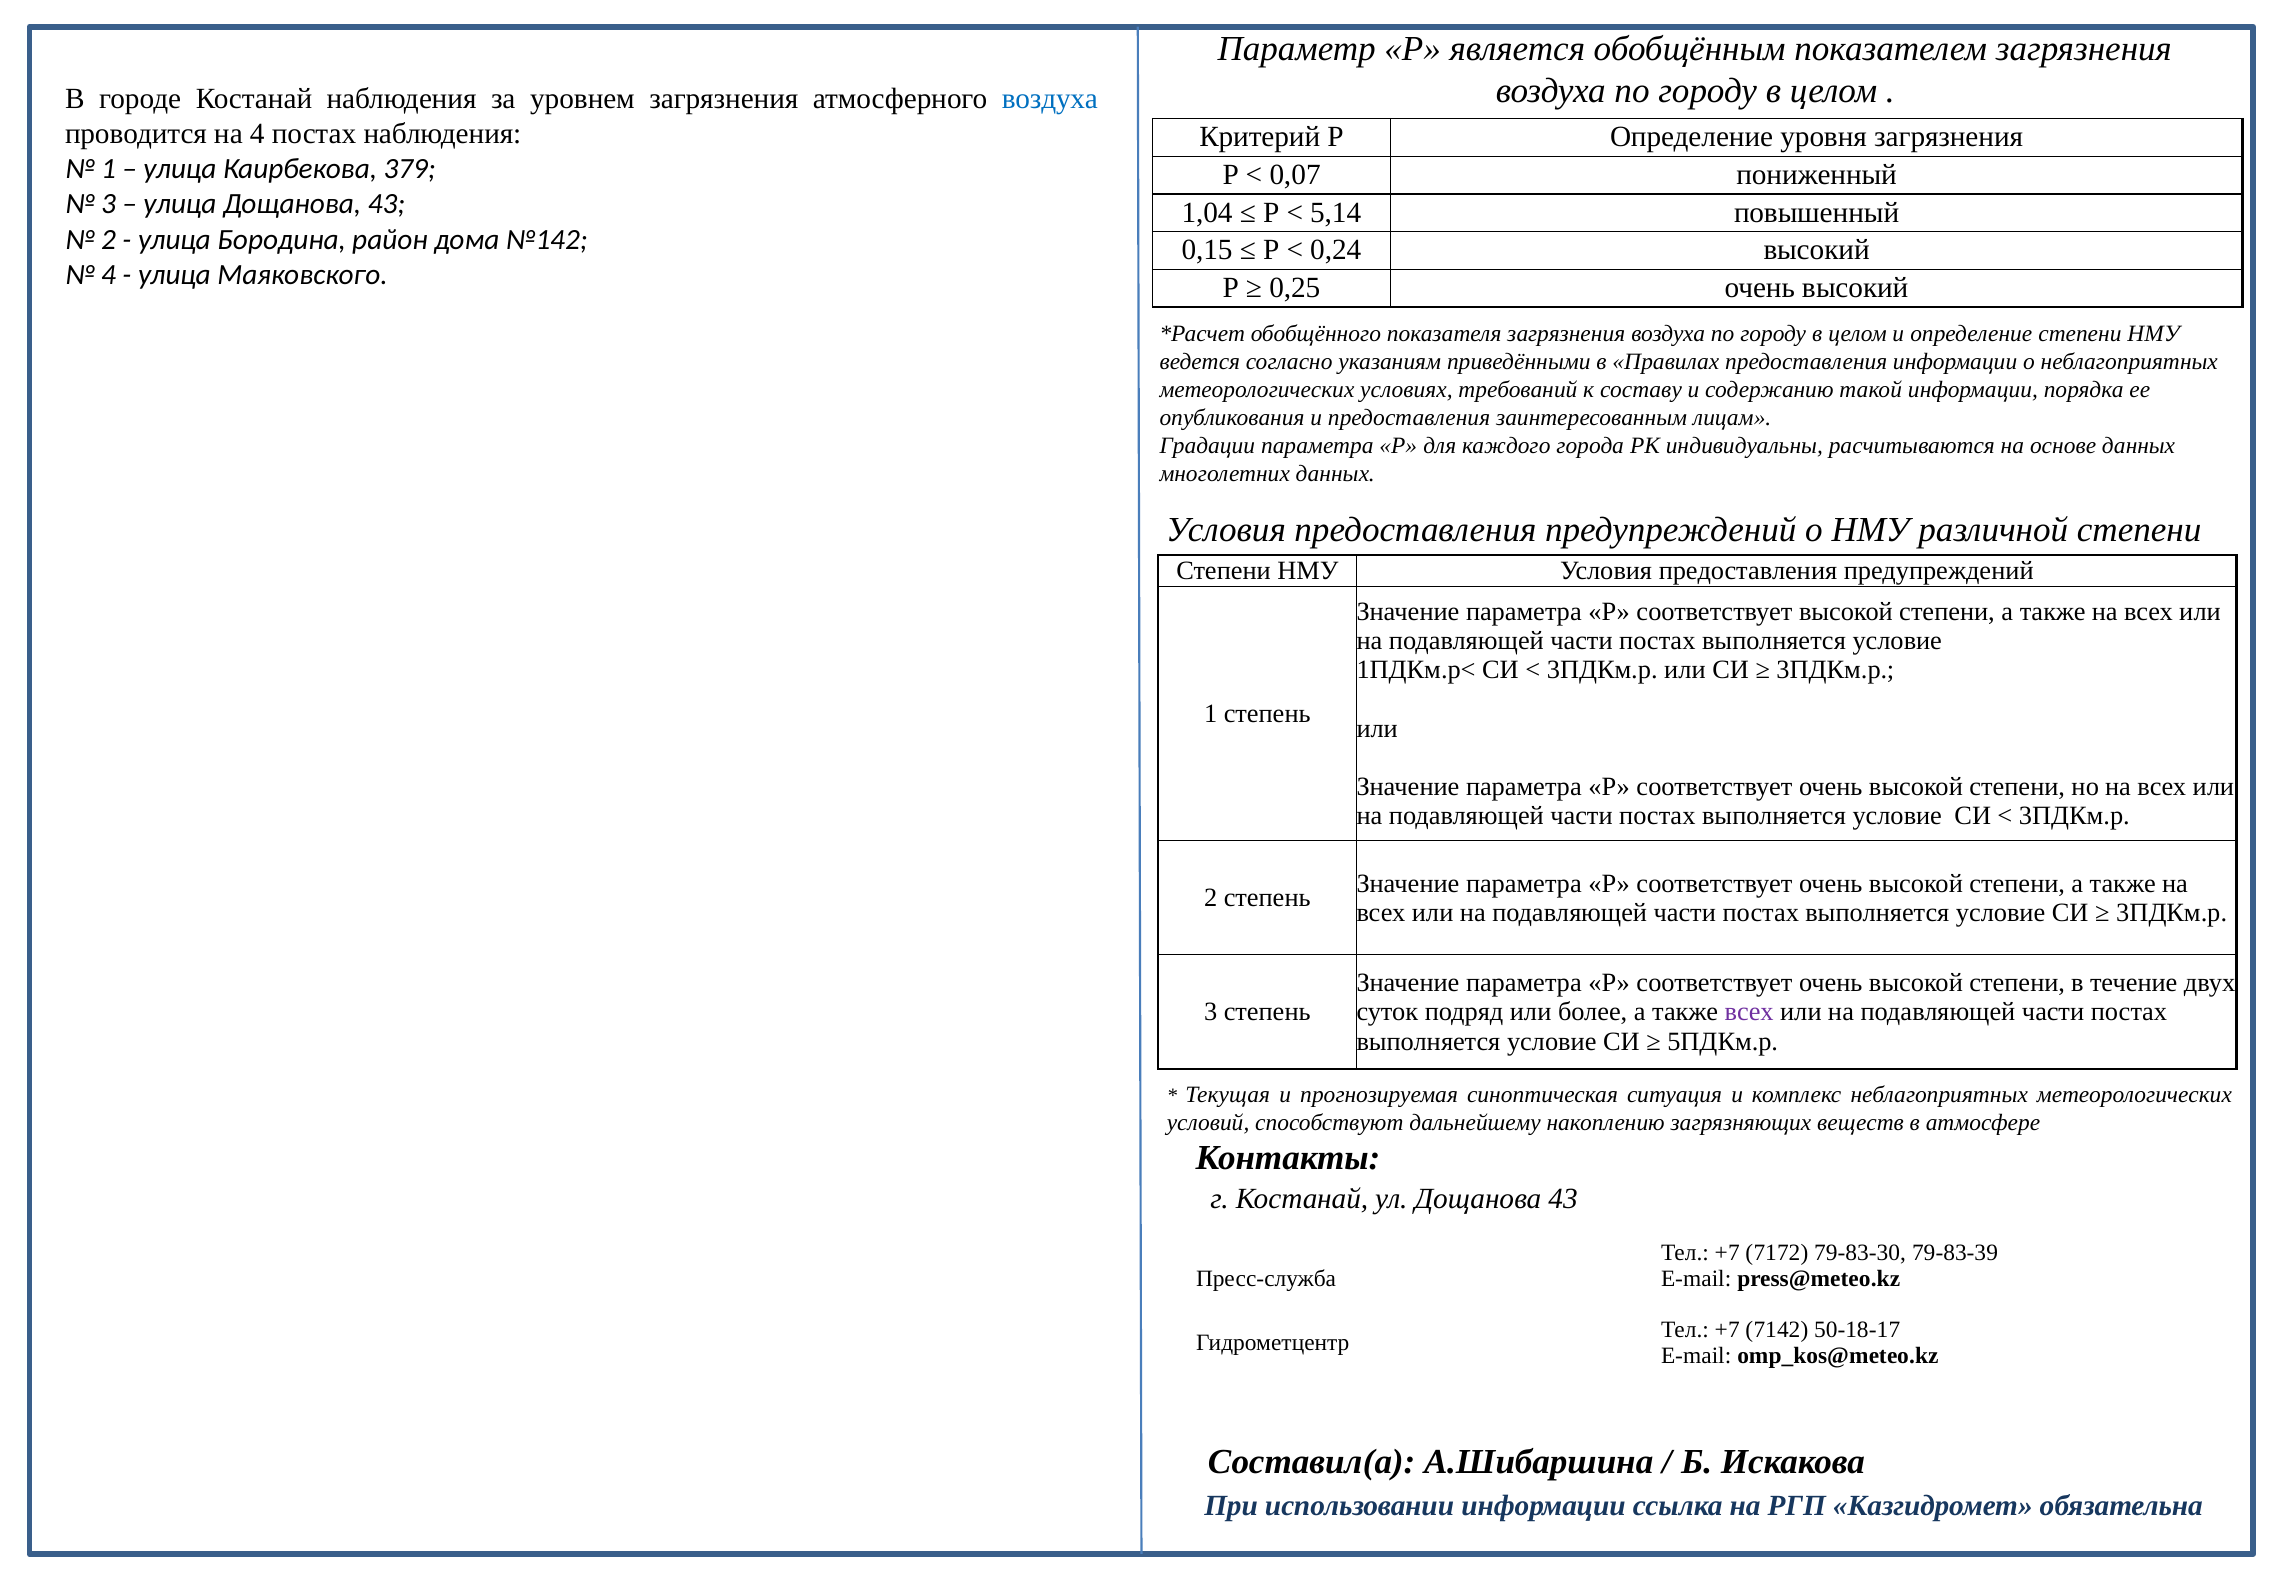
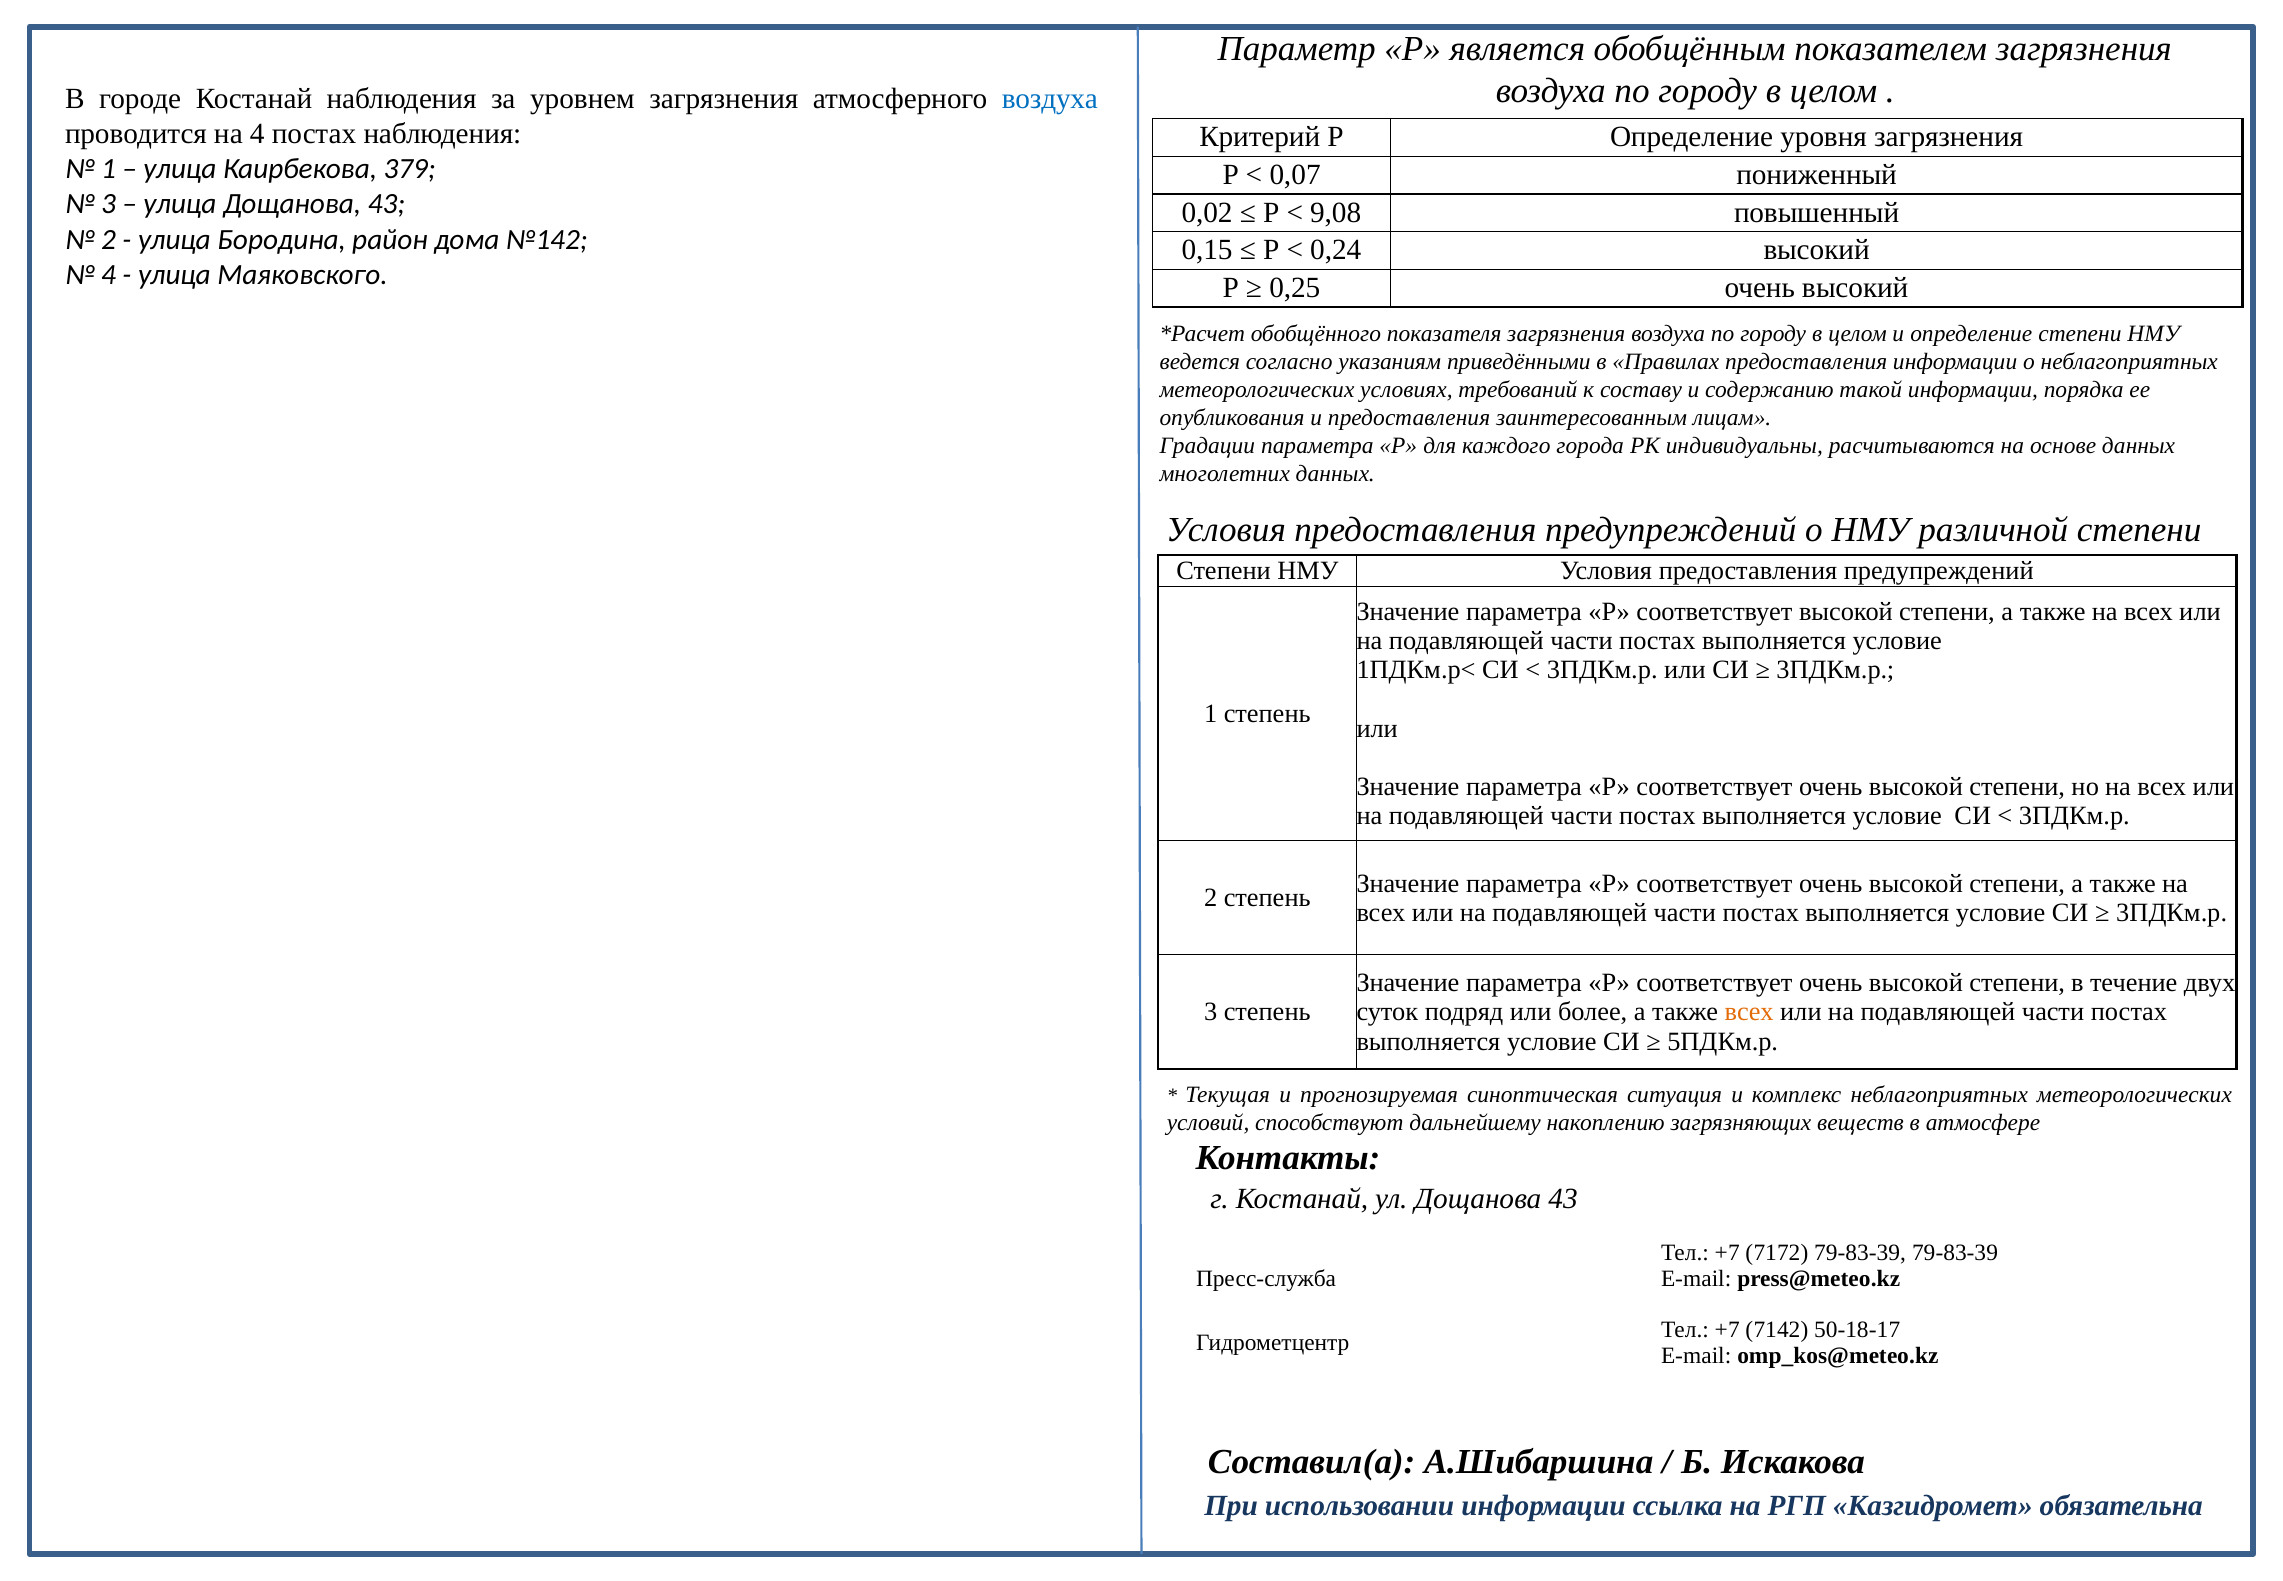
1,04: 1,04 -> 0,02
5,14: 5,14 -> 9,08
всех at (1749, 1012) colour: purple -> orange
7172 79-83-30: 79-83-30 -> 79-83-39
